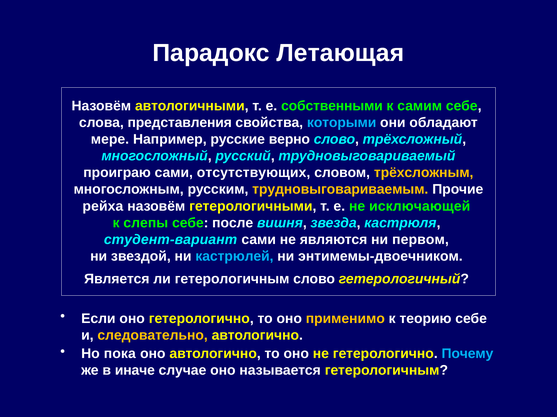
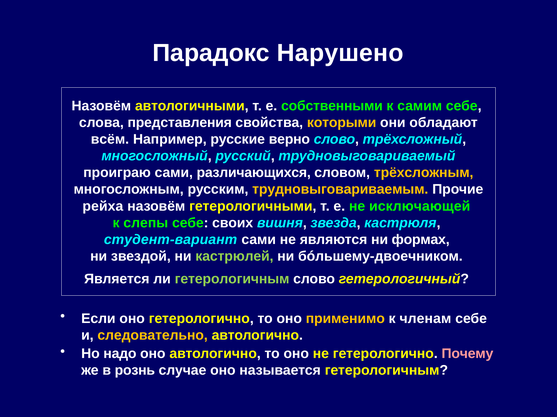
Летающая: Летающая -> Нарушено
которыми colour: light blue -> yellow
мере: мере -> всём
отсутствующих: отсутствующих -> различающихся
после: после -> своих
первом: первом -> формах
кастрюлей colour: light blue -> light green
энтимемы-двоечником: энтимемы-двоечником -> бóльшему-двоечником
гетерологичным at (232, 279) colour: white -> light green
теорию: теорию -> членам
пока: пока -> надо
Почему colour: light blue -> pink
иначе: иначе -> рознь
